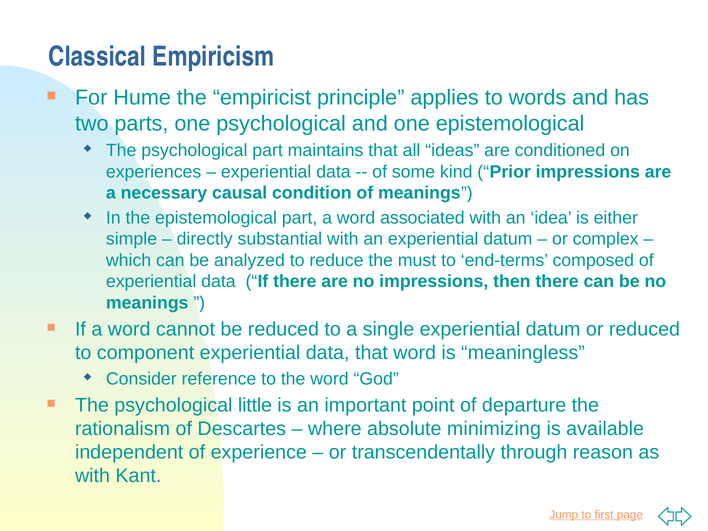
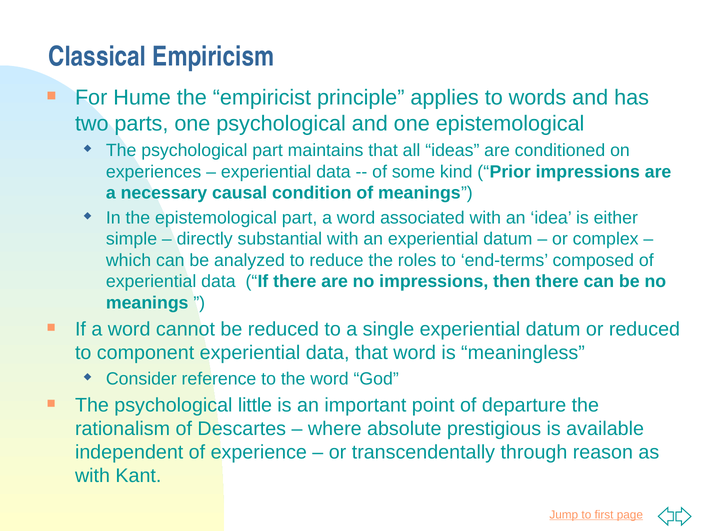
must: must -> roles
minimizing: minimizing -> prestigious
